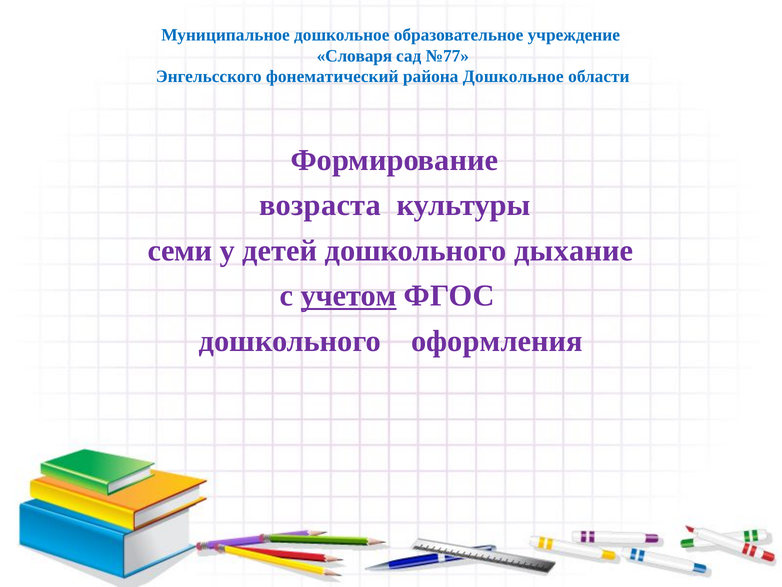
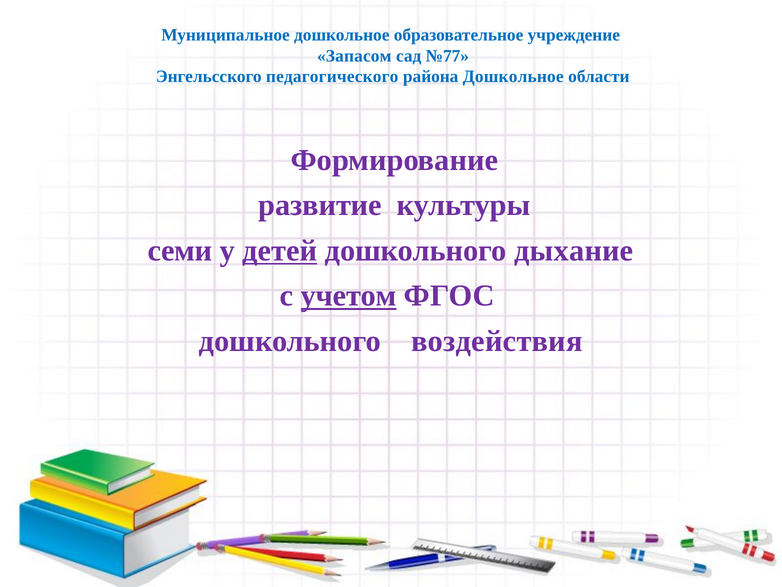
Словаря: Словаря -> Запасом
фонематический: фонематический -> педагогического
возраста: возраста -> развитие
детей underline: none -> present
оформления: оформления -> воздействия
